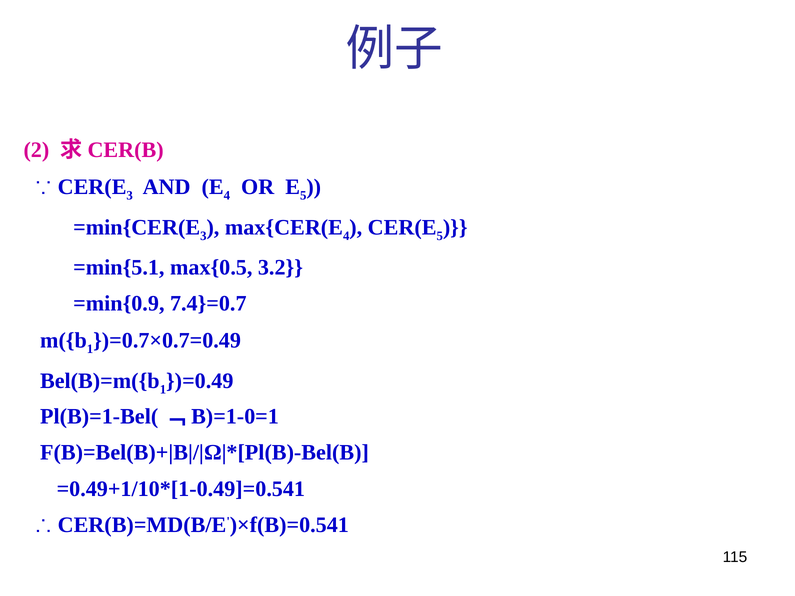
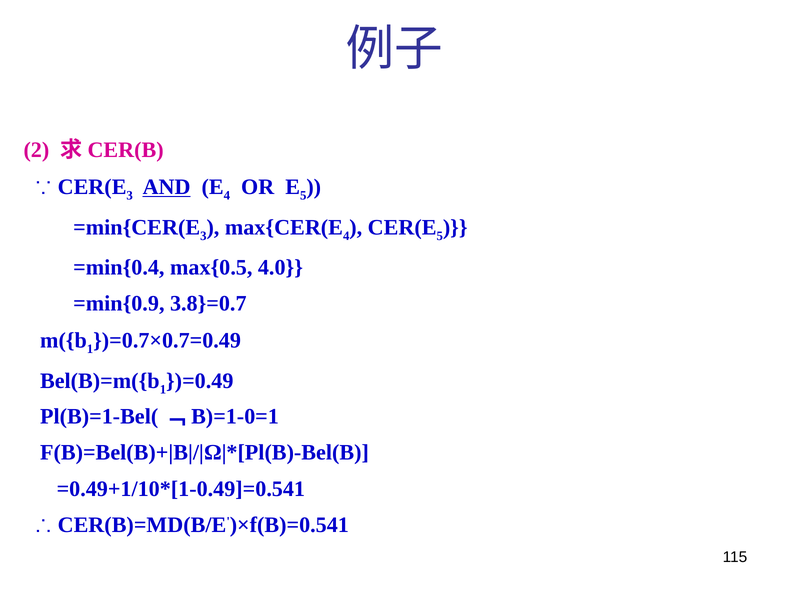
AND underline: none -> present
=min{5.1: =min{5.1 -> =min{0.4
3.2: 3.2 -> 4.0
7.4}=0.7: 7.4}=0.7 -> 3.8}=0.7
